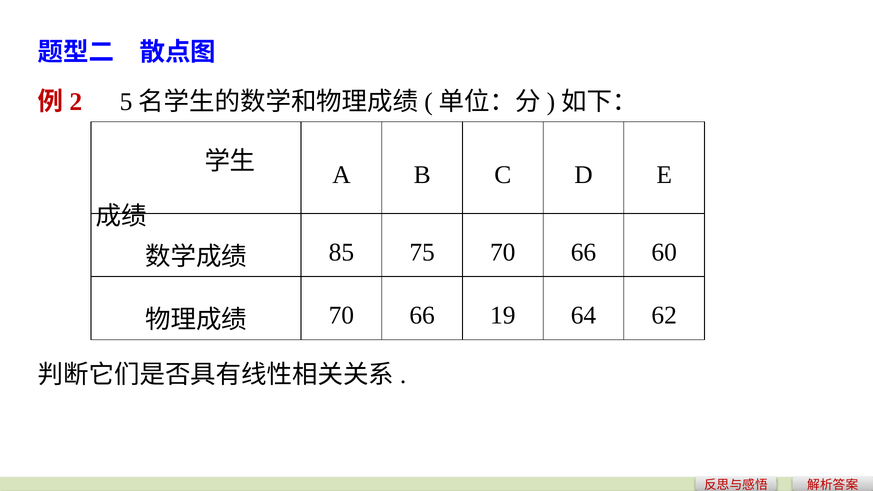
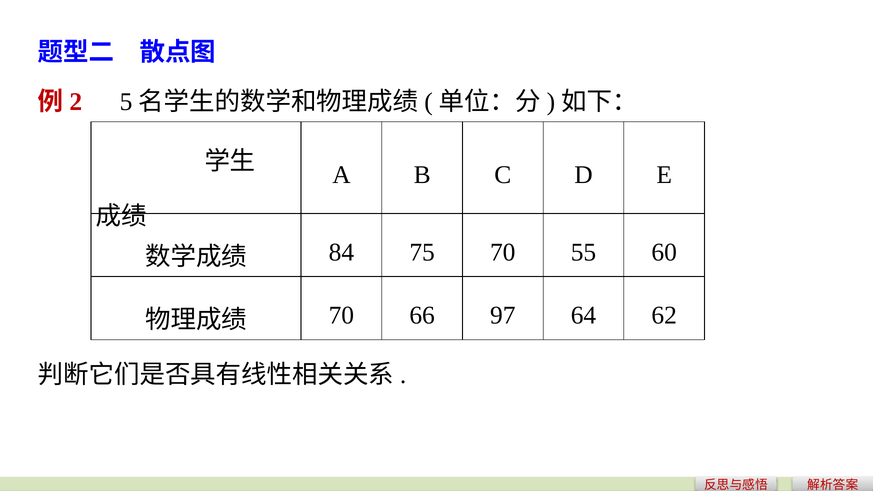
85: 85 -> 84
75 70 66: 66 -> 55
19: 19 -> 97
